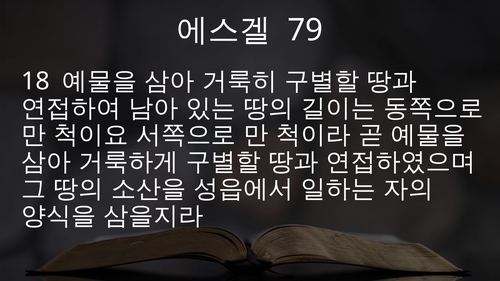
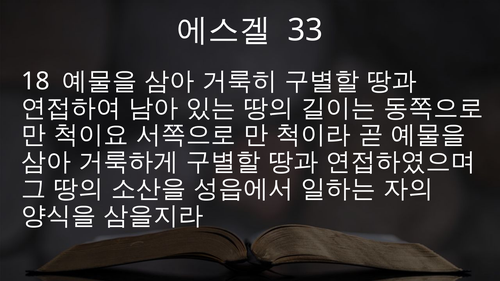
79: 79 -> 33
